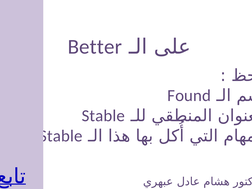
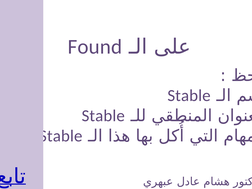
Better: Better -> Found
Found at (189, 96): Found -> Stable
